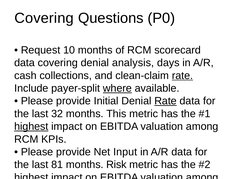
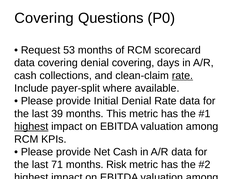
10: 10 -> 53
denial analysis: analysis -> covering
where underline: present -> none
Rate at (166, 101) underline: present -> none
32: 32 -> 39
Net Input: Input -> Cash
81: 81 -> 71
